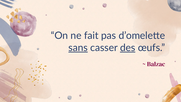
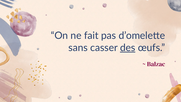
sans underline: present -> none
